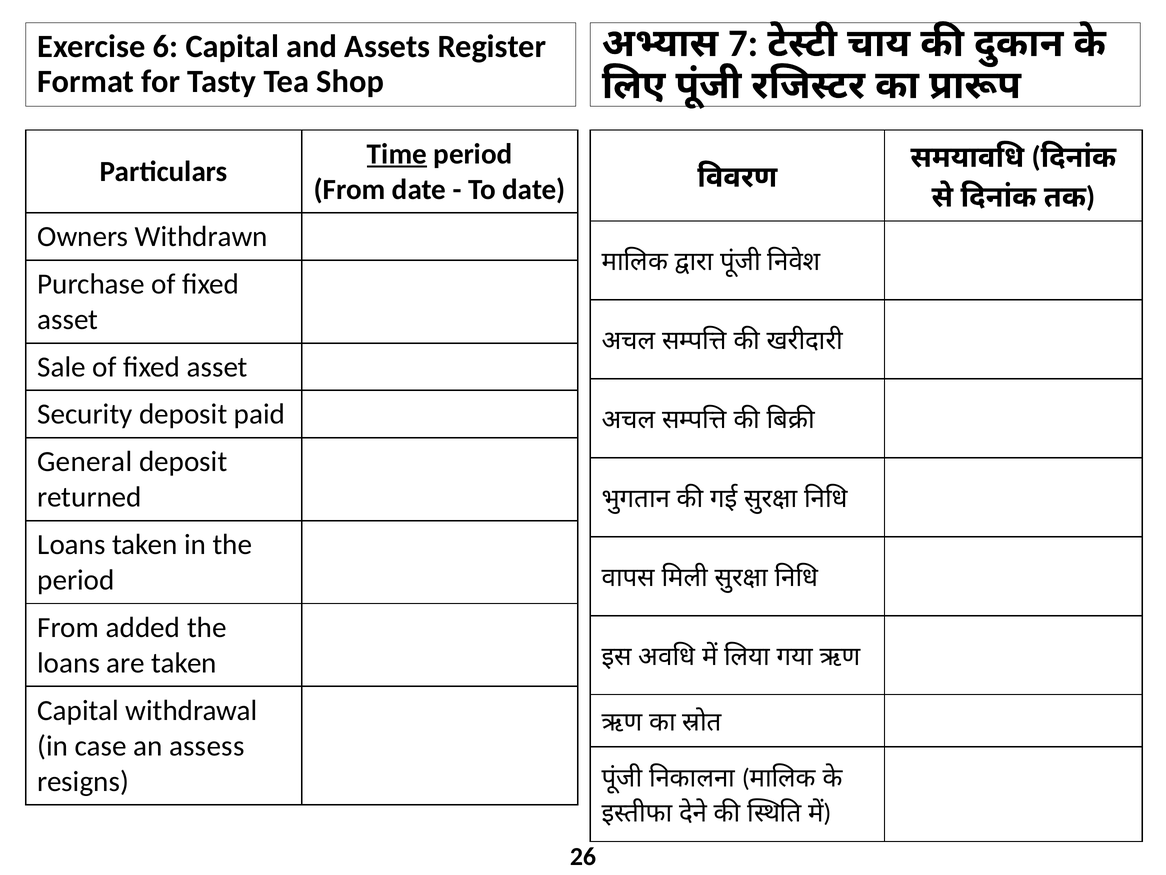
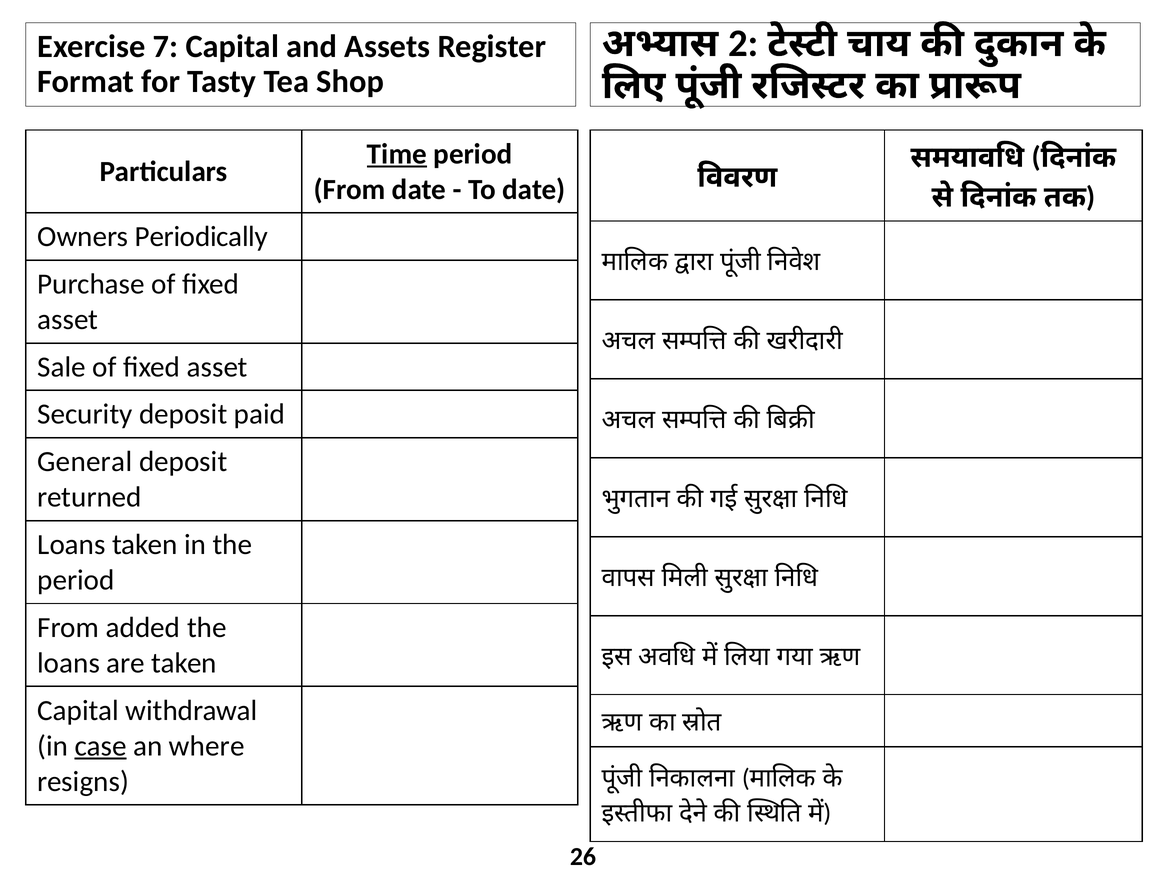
6: 6 -> 7
7: 7 -> 2
Withdrawn: Withdrawn -> Periodically
case underline: none -> present
assess: assess -> where
